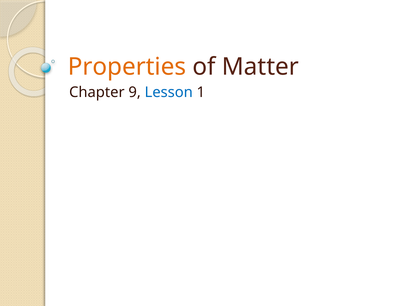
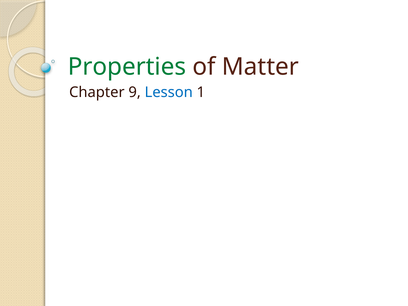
Properties colour: orange -> green
